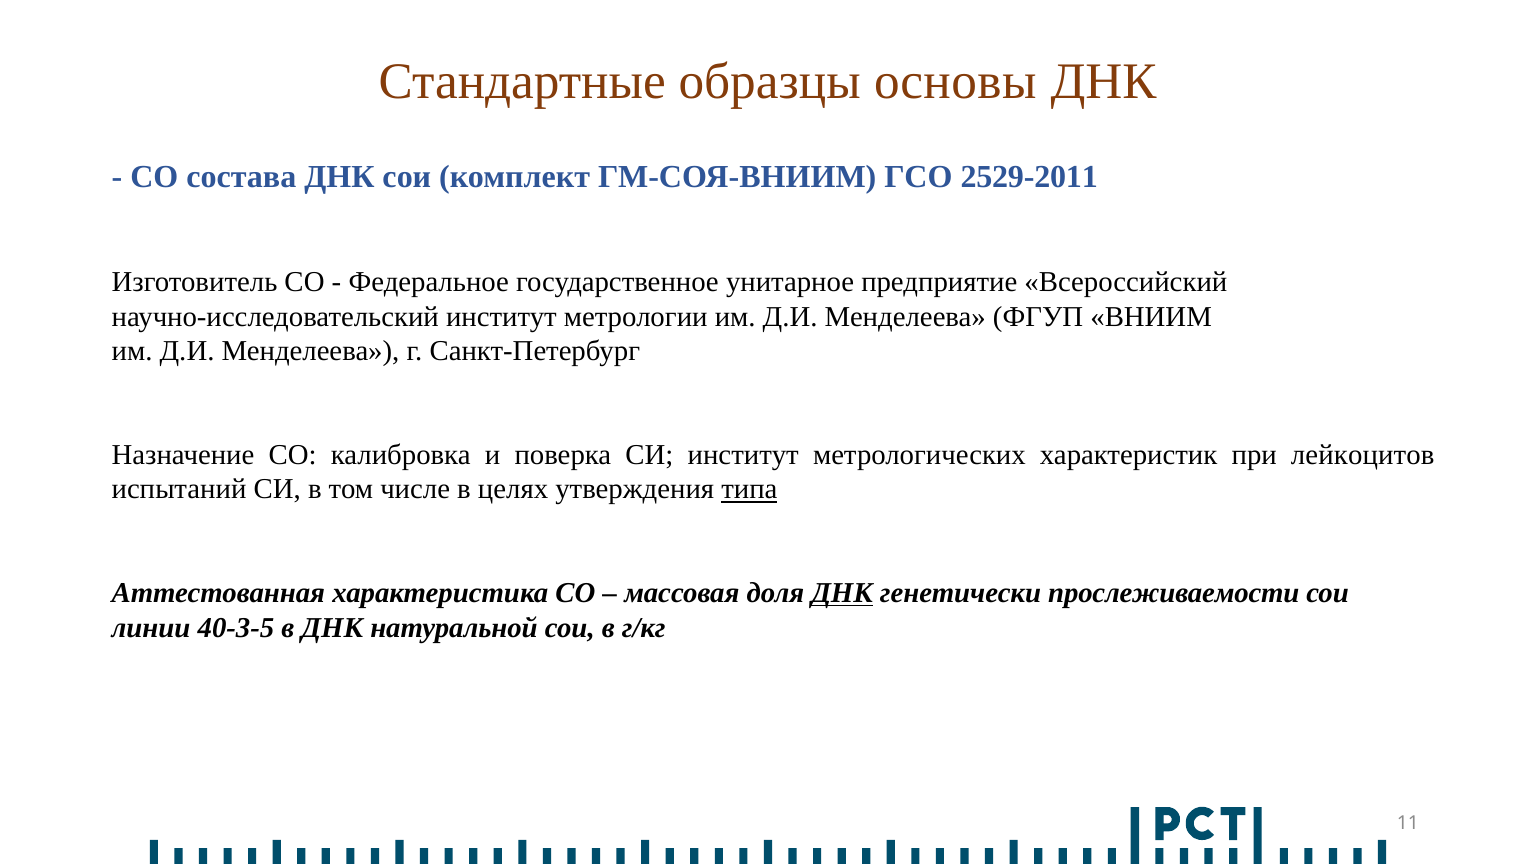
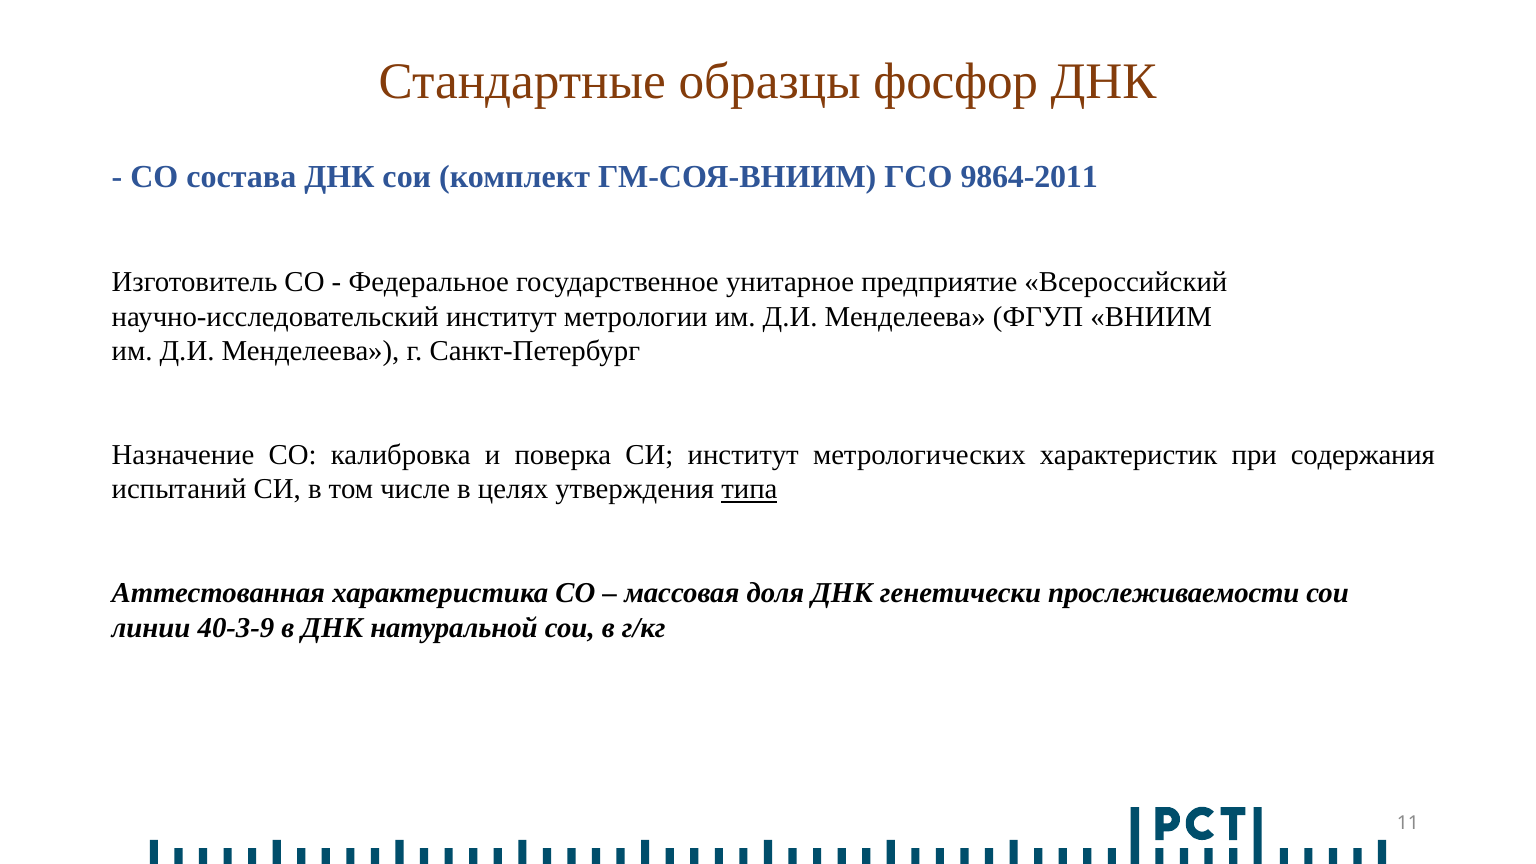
основы: основы -> фосфор
2529-2011: 2529-2011 -> 9864-2011
лейкоцитов: лейкоцитов -> содержания
ДНК at (842, 593) underline: present -> none
40-3-5: 40-3-5 -> 40-3-9
